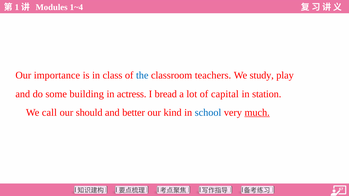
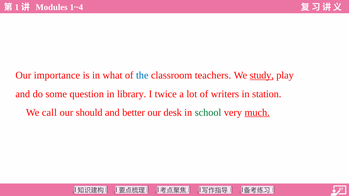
class: class -> what
study underline: none -> present
building: building -> question
actress: actress -> library
bread: bread -> twice
capital: capital -> writers
kind: kind -> desk
school colour: blue -> green
